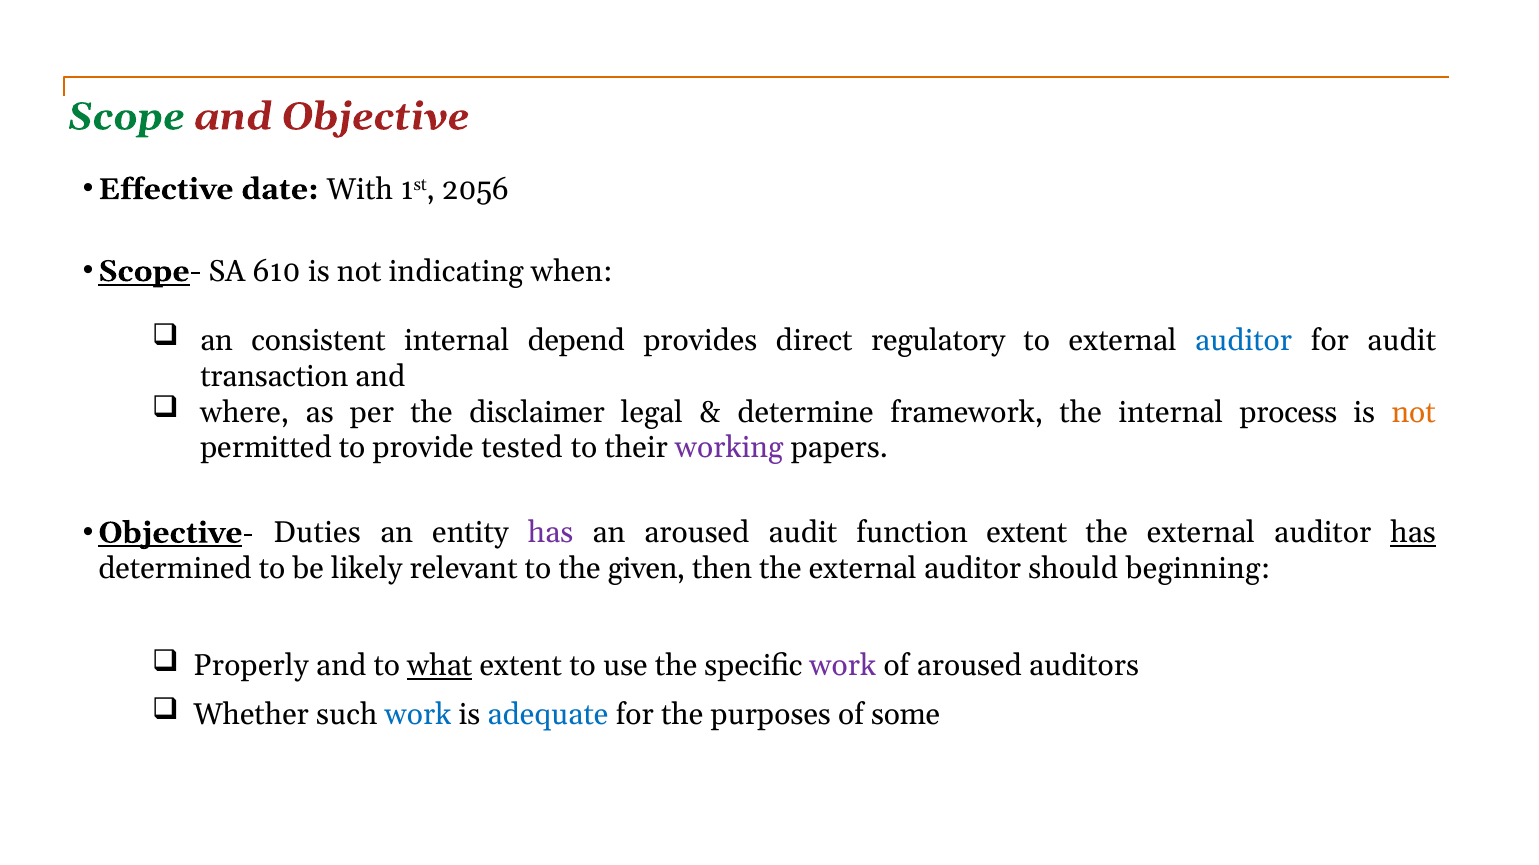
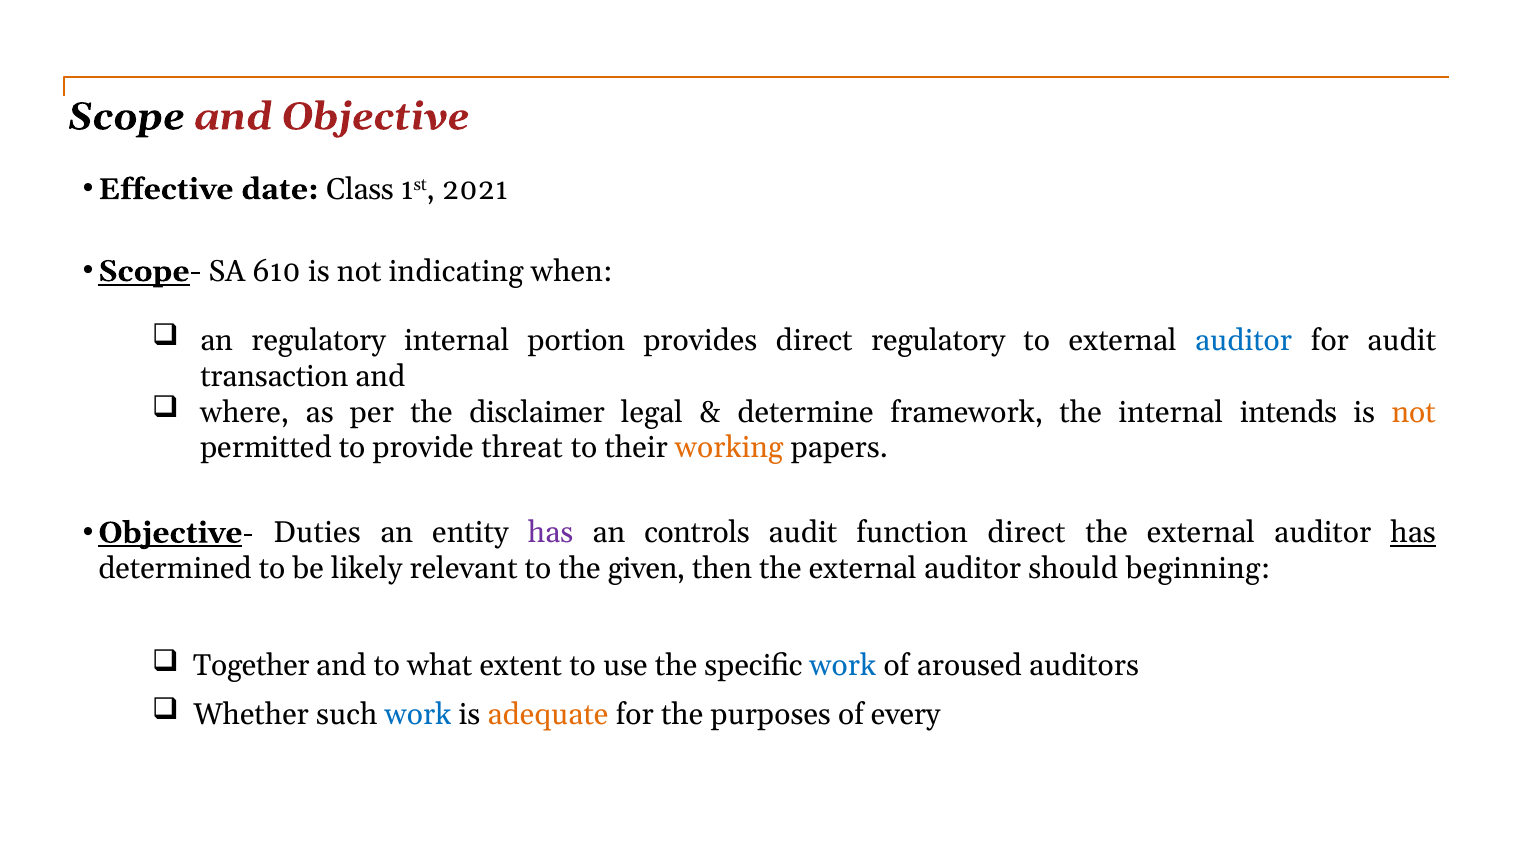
Scope colour: green -> black
With: With -> Class
2056: 2056 -> 2021
an consistent: consistent -> regulatory
depend: depend -> portion
process: process -> intends
tested: tested -> threat
working colour: purple -> orange
an aroused: aroused -> controls
function extent: extent -> direct
Properly: Properly -> Together
what underline: present -> none
work at (843, 667) colour: purple -> blue
adequate colour: blue -> orange
some: some -> every
